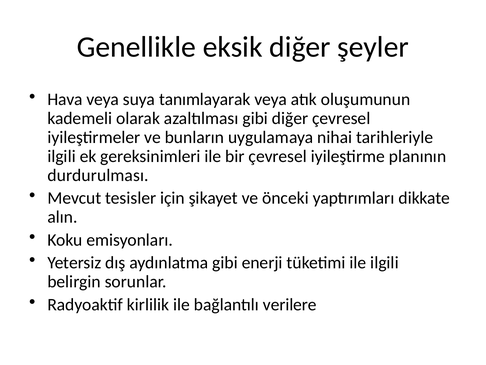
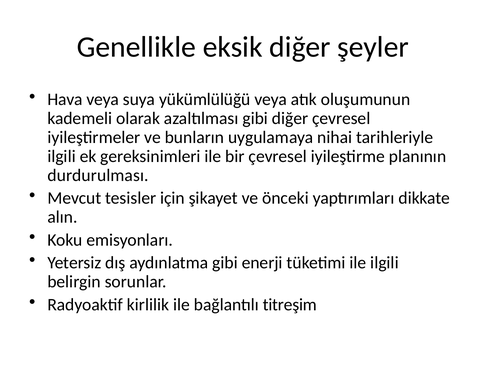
tanımlayarak: tanımlayarak -> yükümlülüğü
verilere: verilere -> titreşim
